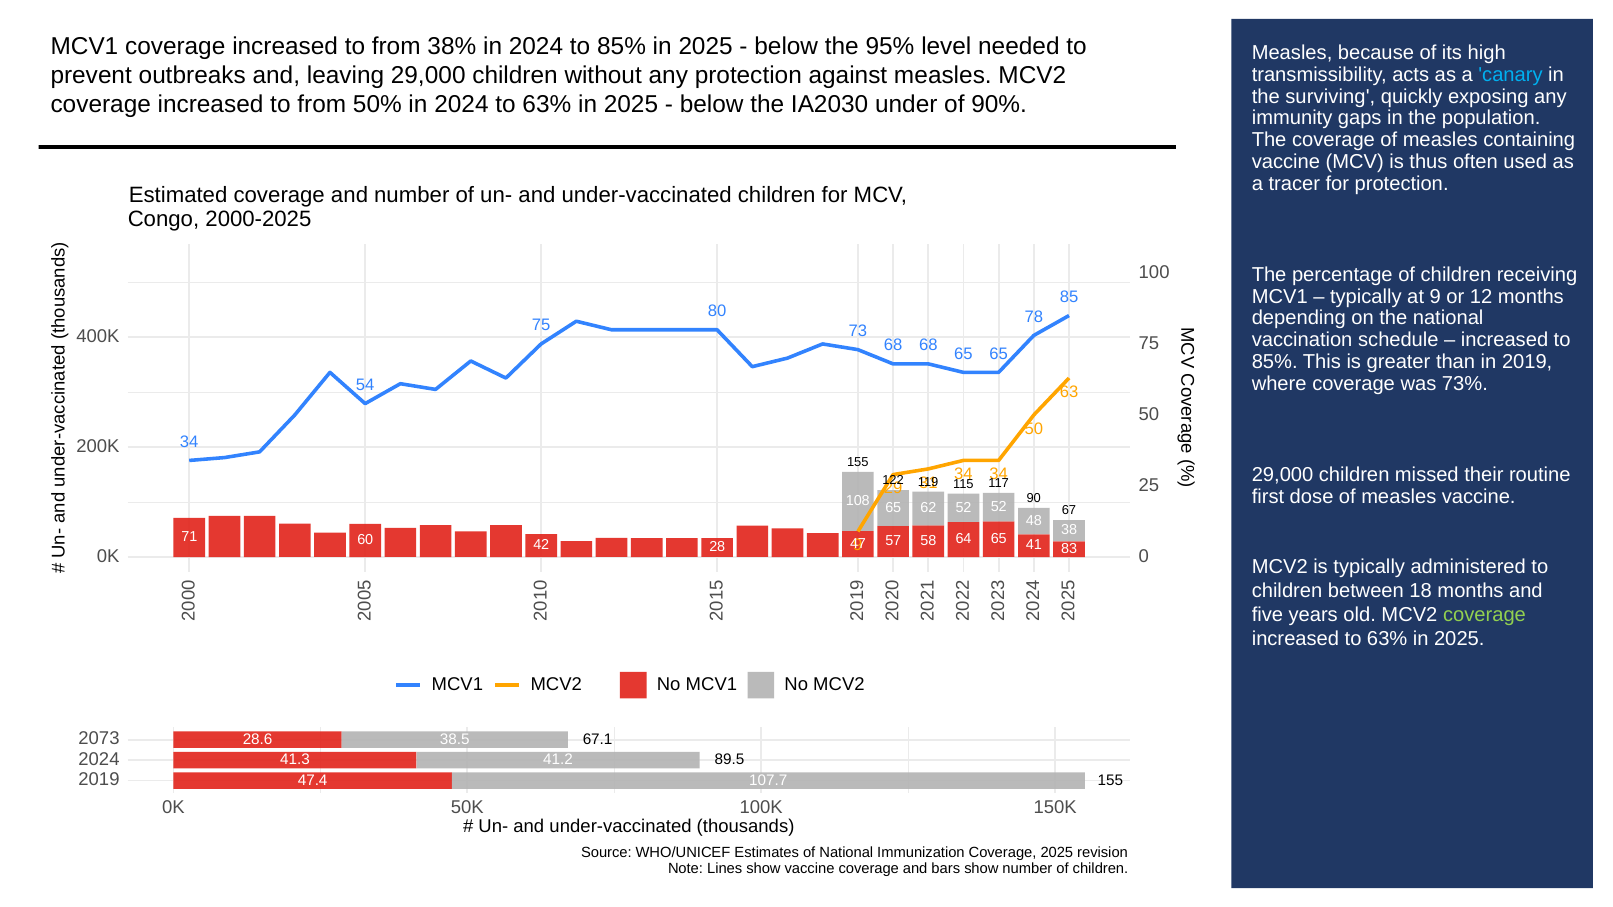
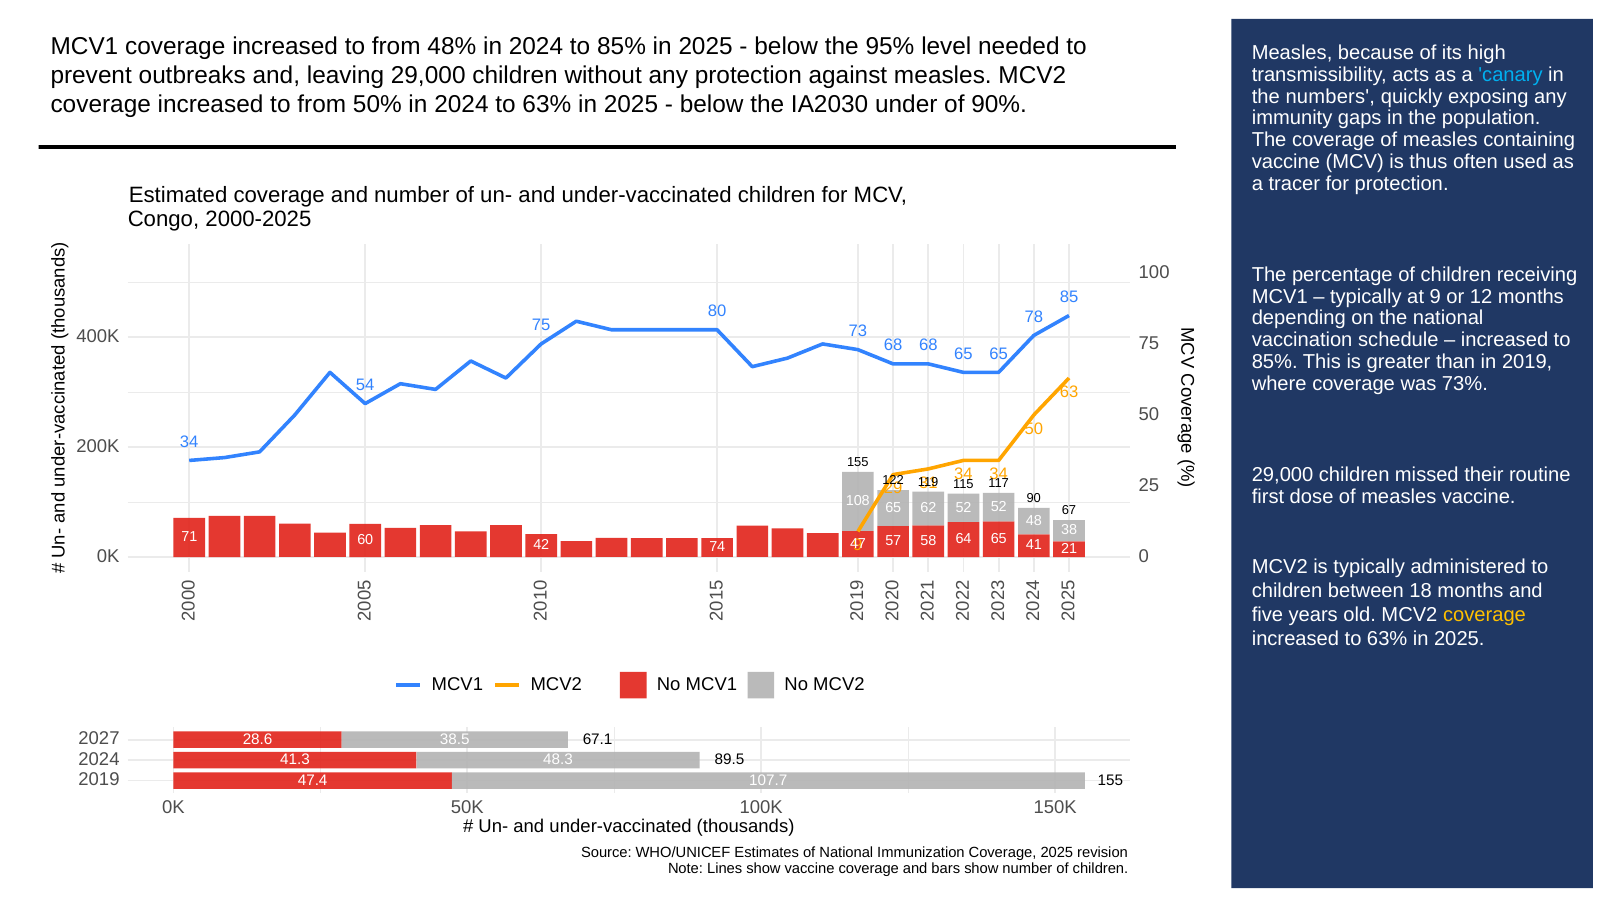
38%: 38% -> 48%
surviving: surviving -> numbers
28: 28 -> 74
83: 83 -> 21
coverage at (1484, 615) colour: light green -> yellow
2073: 2073 -> 2027
41.2: 41.2 -> 48.3
